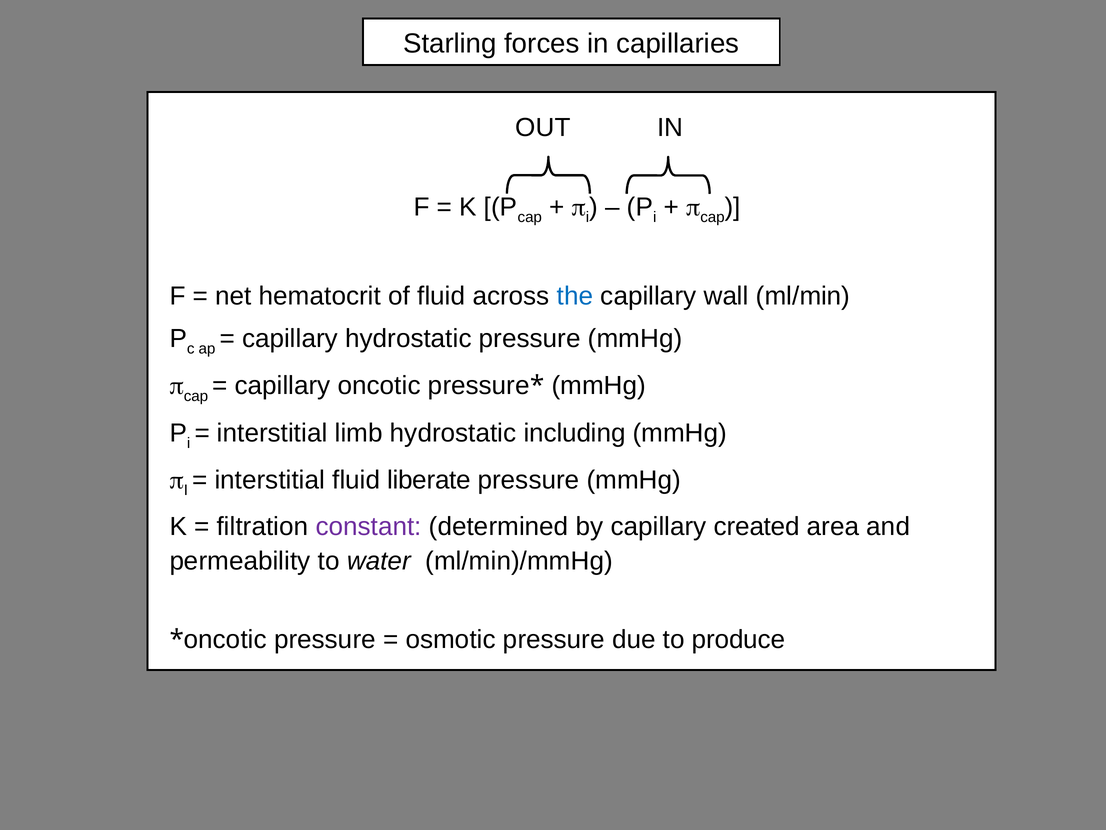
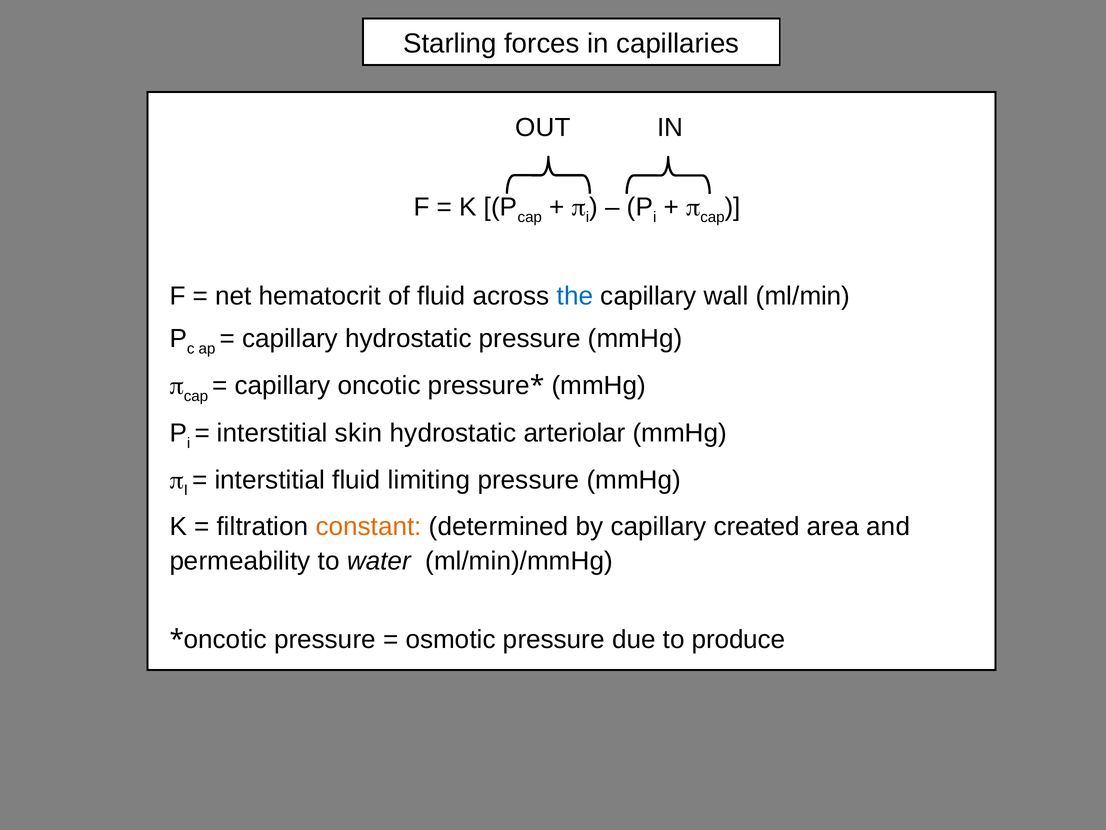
limb: limb -> skin
including: including -> arteriolar
liberate: liberate -> limiting
constant colour: purple -> orange
